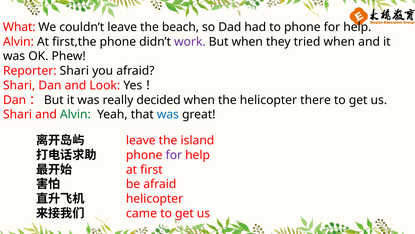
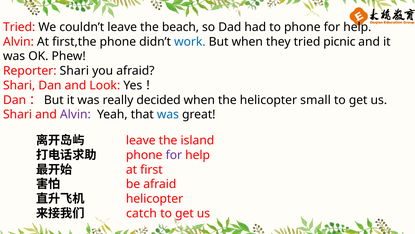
What at (19, 27): What -> Tried
work colour: purple -> blue
tried when: when -> picnic
there: there -> small
Alvin at (75, 114) colour: green -> purple
came: came -> catch
